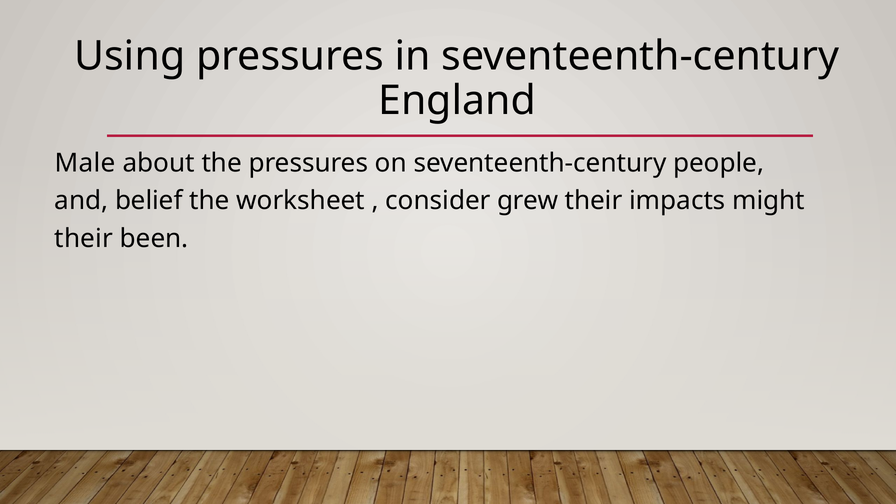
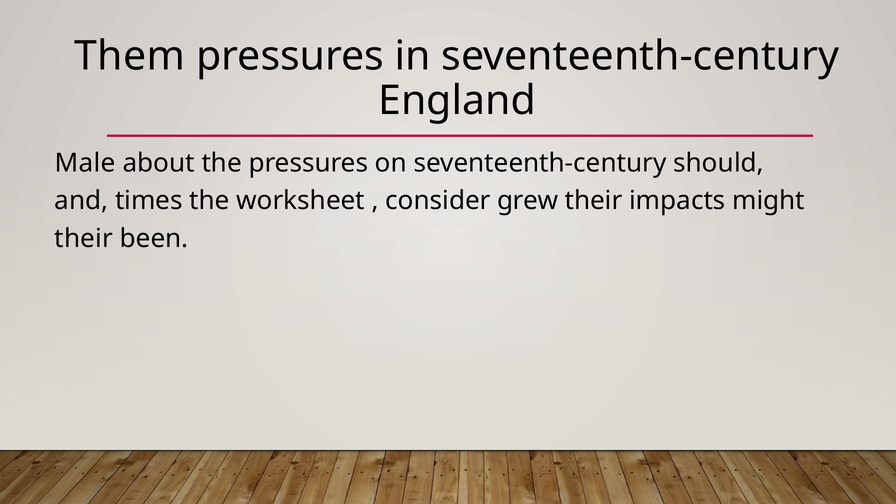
Using: Using -> Them
people: people -> should
belief: belief -> times
